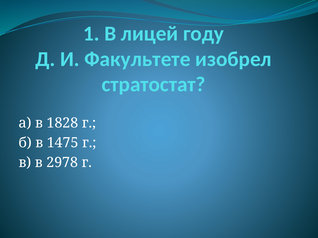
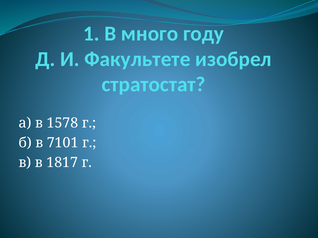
лицей: лицей -> много
1828: 1828 -> 1578
1475: 1475 -> 7101
2978: 2978 -> 1817
